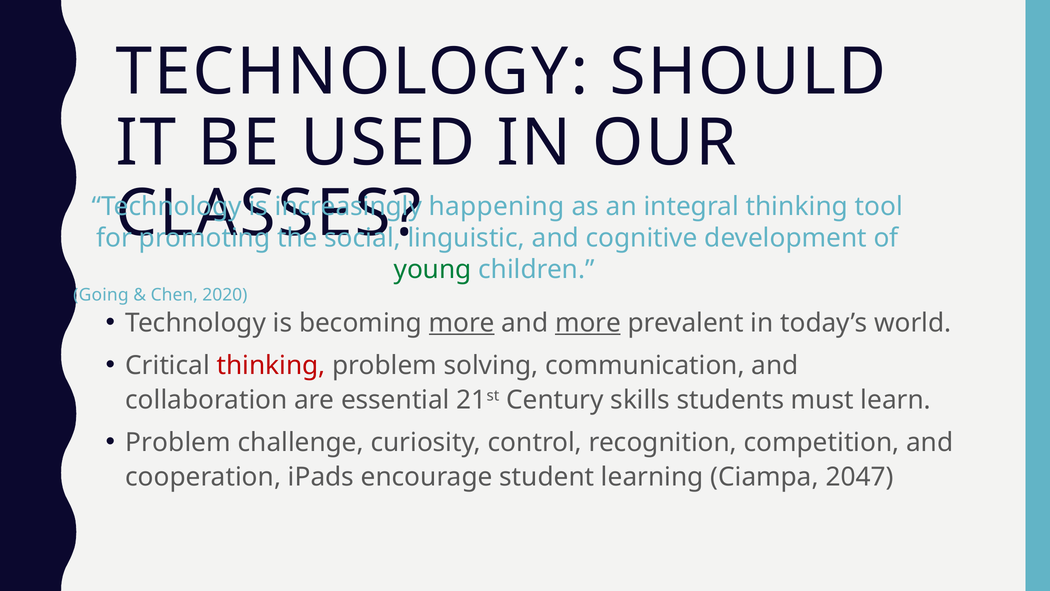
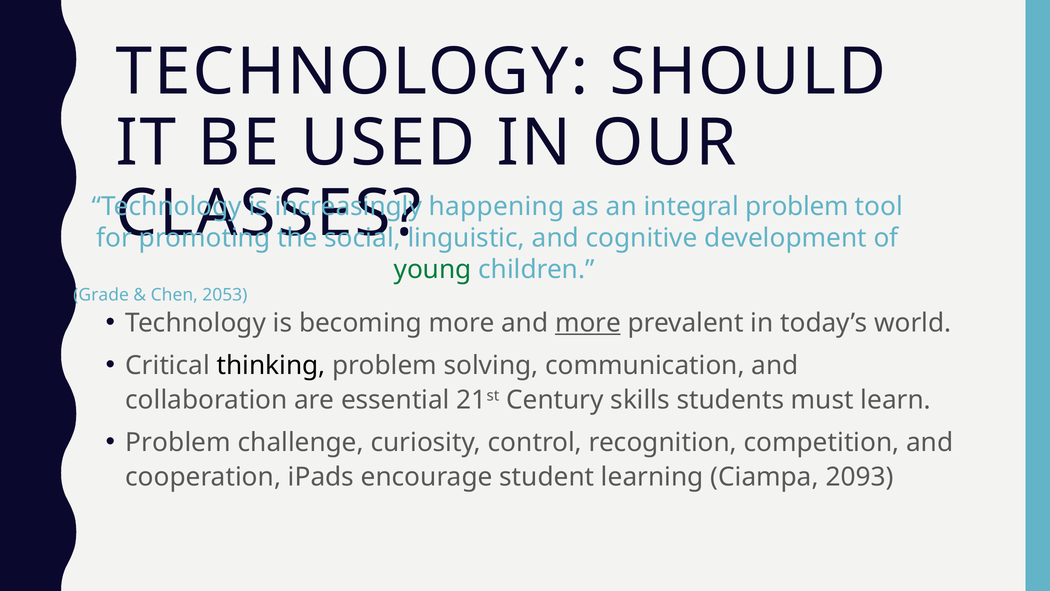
integral thinking: thinking -> problem
Going: Going -> Grade
2020: 2020 -> 2053
more at (462, 323) underline: present -> none
thinking at (271, 365) colour: red -> black
2047: 2047 -> 2093
